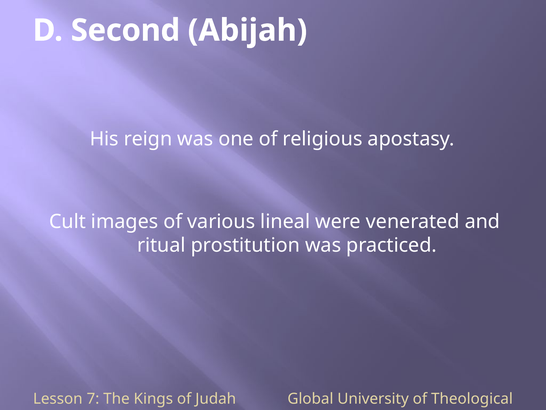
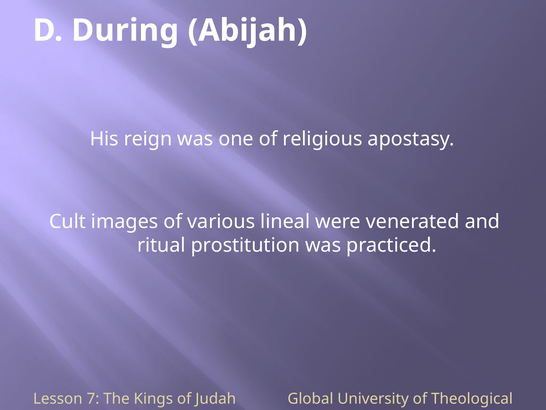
Second: Second -> During
